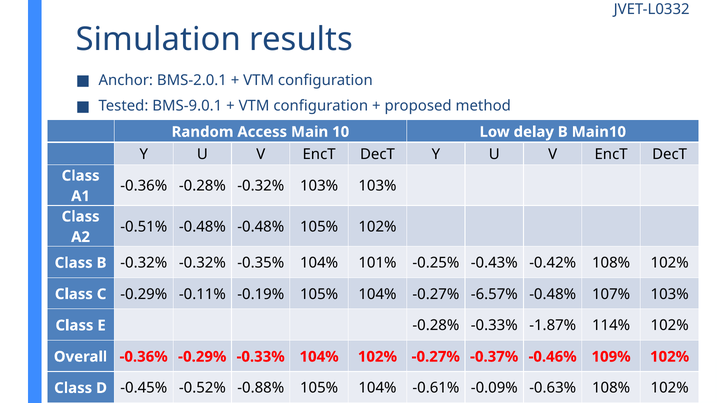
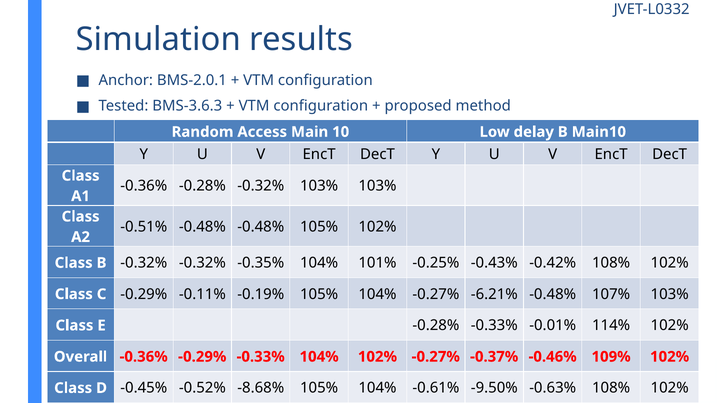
BMS-9.0.1: BMS-9.0.1 -> BMS-3.6.3
-6.57%: -6.57% -> -6.21%
-1.87%: -1.87% -> -0.01%
-0.88%: -0.88% -> -8.68%
-0.09%: -0.09% -> -9.50%
